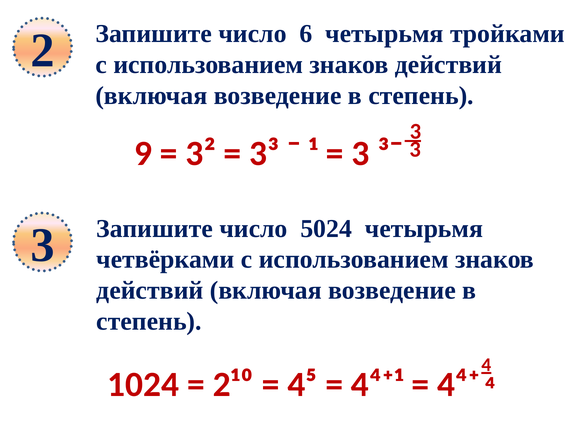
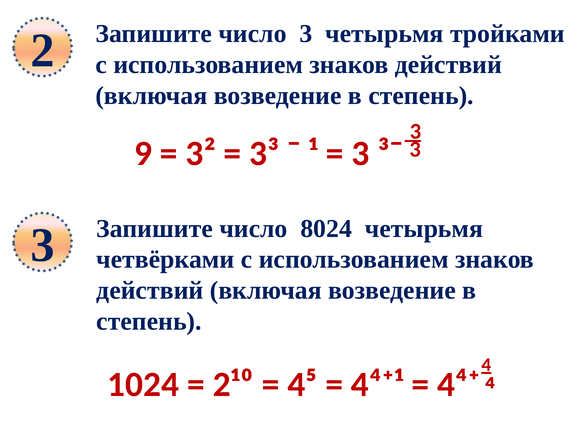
число 6: 6 -> 3
5024: 5024 -> 8024
